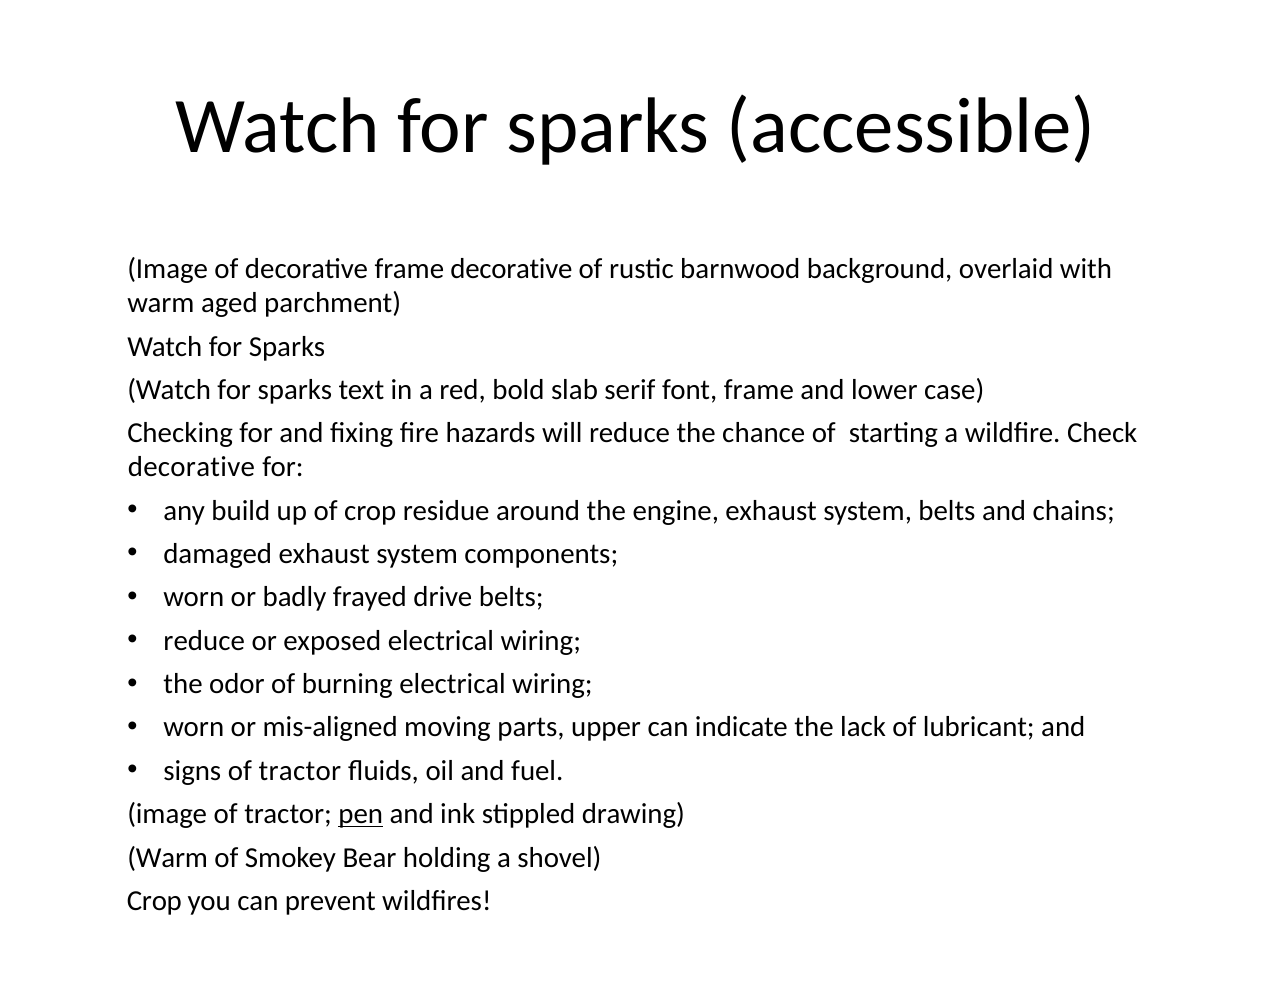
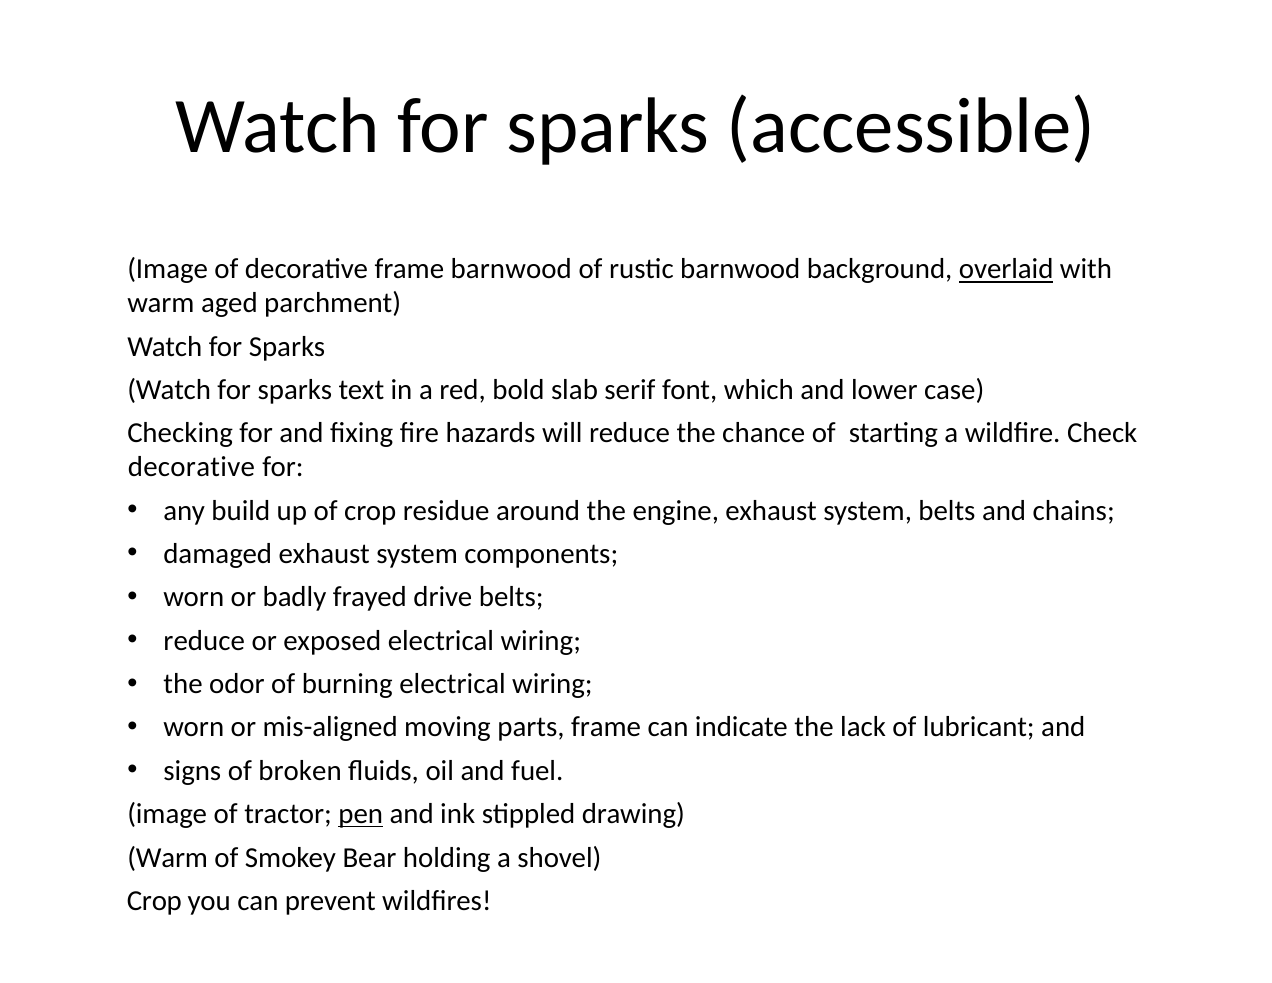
frame decorative: decorative -> barnwood
overlaid underline: none -> present
font frame: frame -> which
parts upper: upper -> frame
signs of tractor: tractor -> broken
